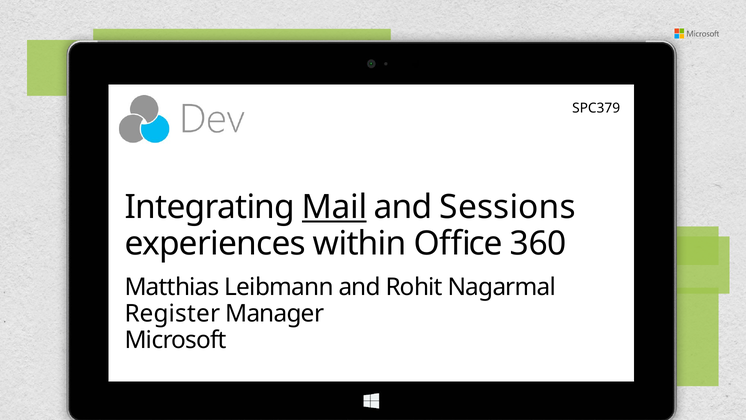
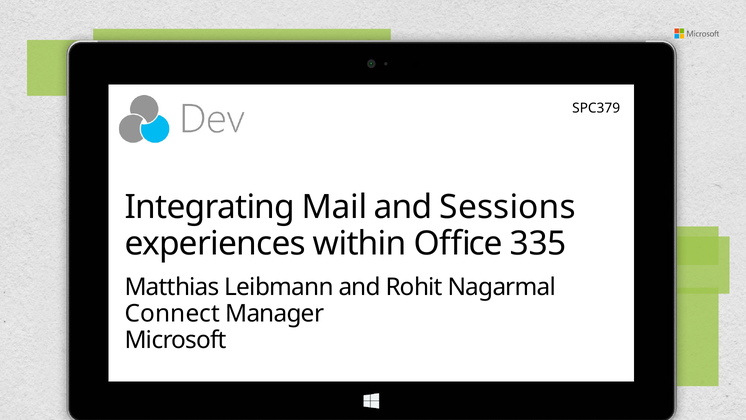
Mail underline: present -> none
360: 360 -> 335
Register: Register -> Connect
